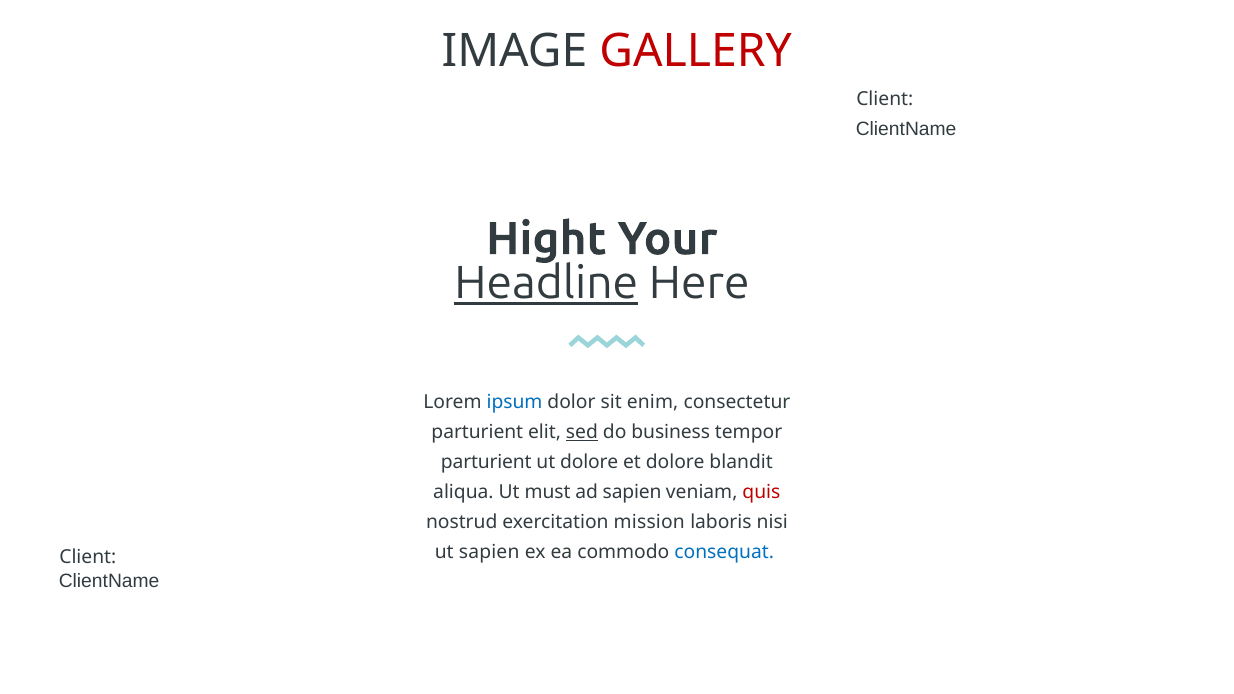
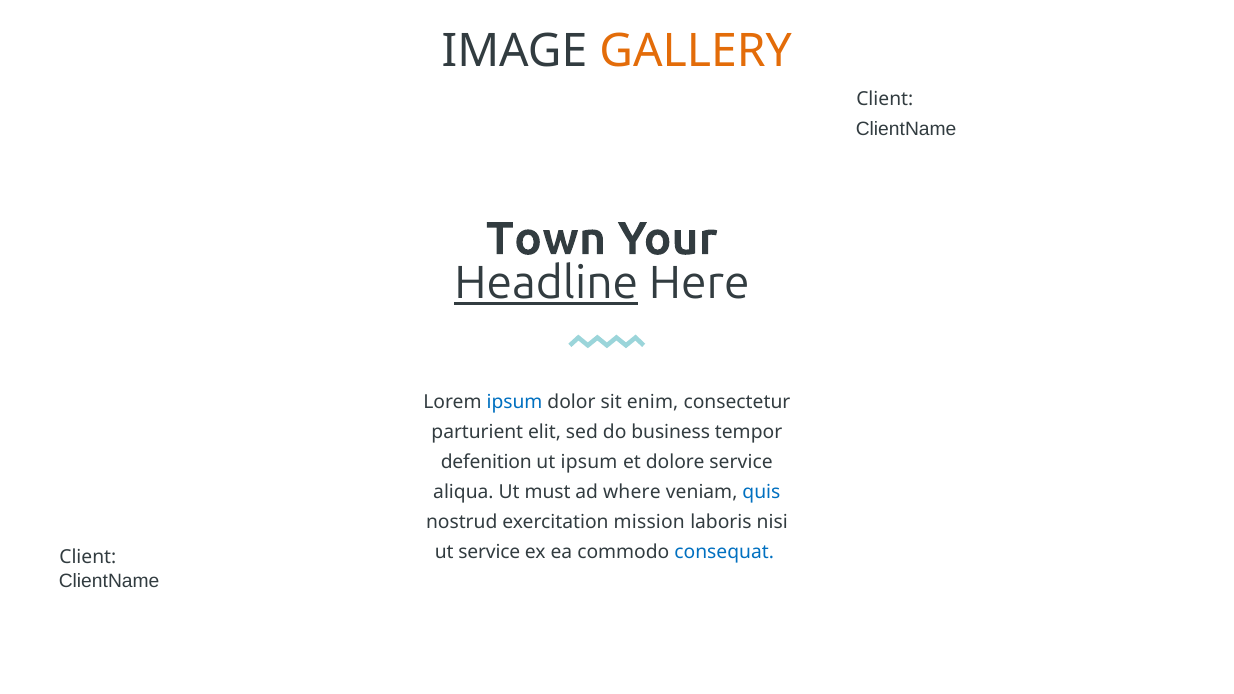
GALLERY colour: red -> orange
Hight: Hight -> Town
sed underline: present -> none
parturient at (486, 462): parturient -> defenition
ut dolore: dolore -> ipsum
dolore blandit: blandit -> service
ad sapien: sapien -> where
quis colour: red -> blue
ut sapien: sapien -> service
